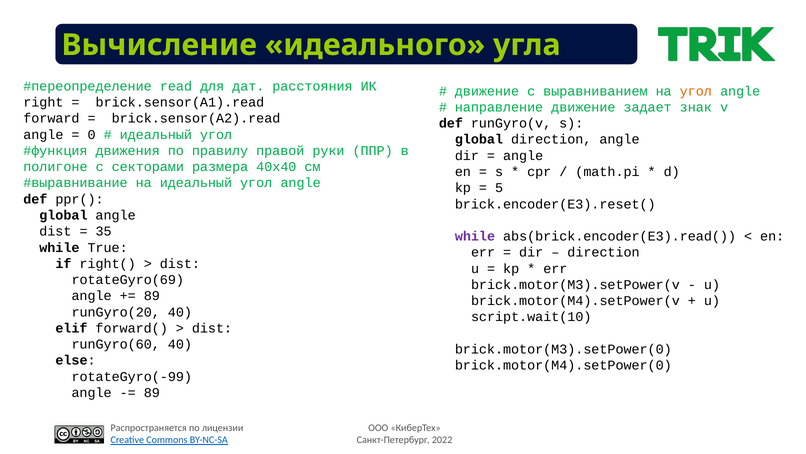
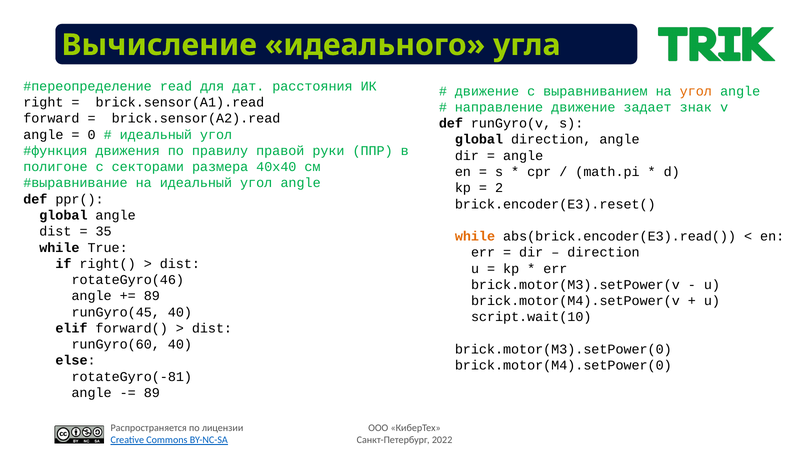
5: 5 -> 2
while at (475, 236) colour: purple -> orange
rotateGyro(69: rotateGyro(69 -> rotateGyro(46
runGyro(20: runGyro(20 -> runGyro(45
rotateGyro(-99: rotateGyro(-99 -> rotateGyro(-81
